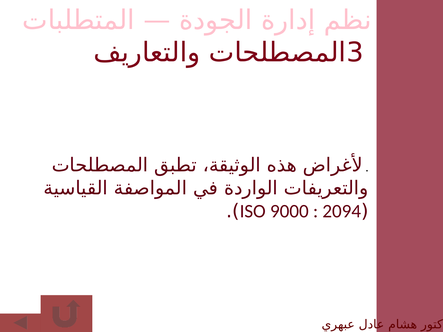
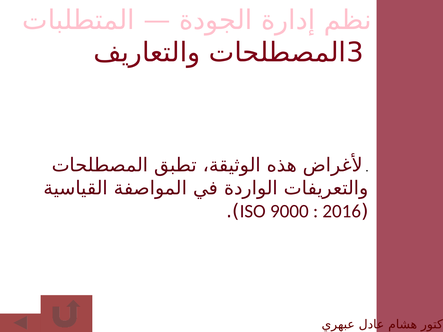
2094: 2094 -> 2016
